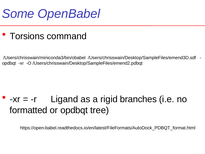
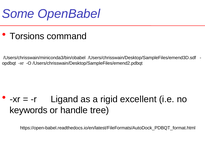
branches: branches -> excellent
formatted: formatted -> keywords
or opdbqt: opdbqt -> handle
